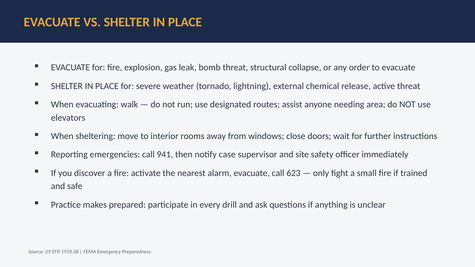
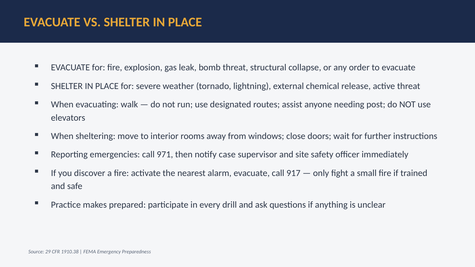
area: area -> post
941: 941 -> 971
623: 623 -> 917
